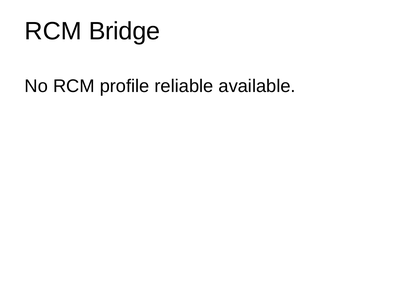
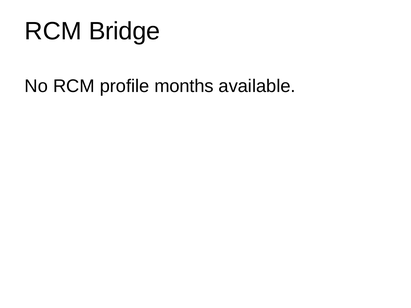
reliable: reliable -> months
